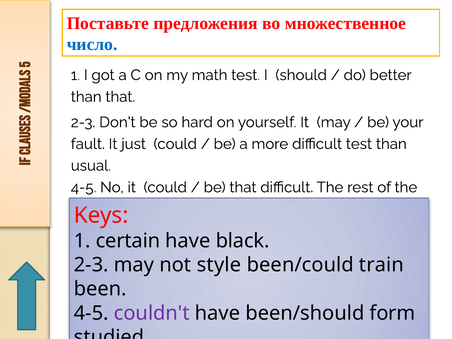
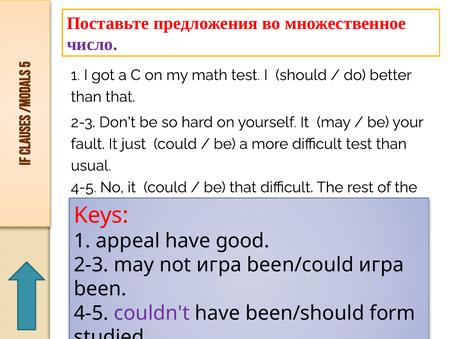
число colour: blue -> purple
certain: certain -> appeal
black: black -> good
not style: style -> игра
been/could train: train -> игра
